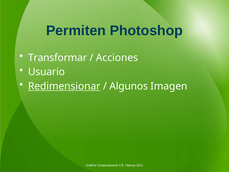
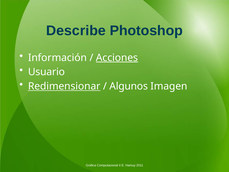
Permiten: Permiten -> Describe
Transformar: Transformar -> Información
Acciones underline: none -> present
